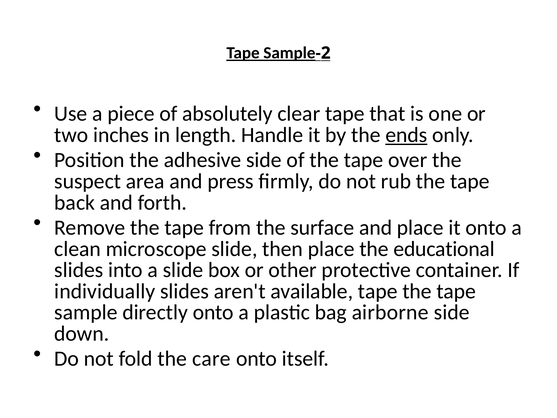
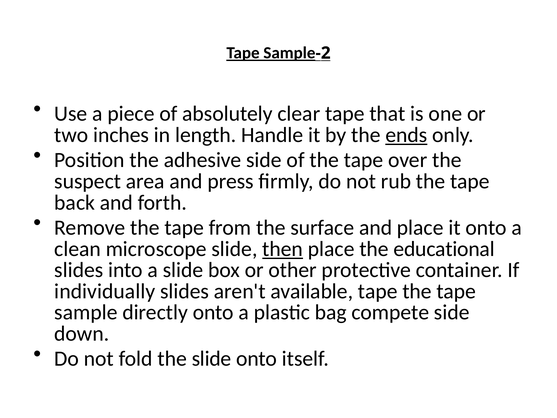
then underline: none -> present
airborne: airborne -> compete
the care: care -> slide
